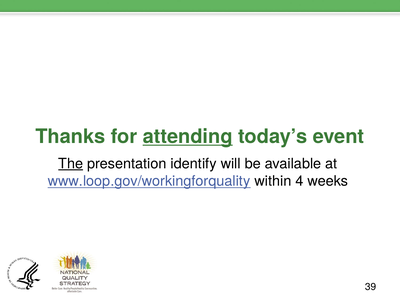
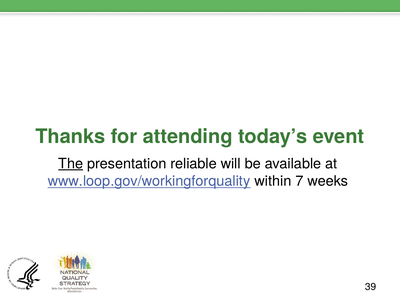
attending underline: present -> none
identify: identify -> reliable
4: 4 -> 7
